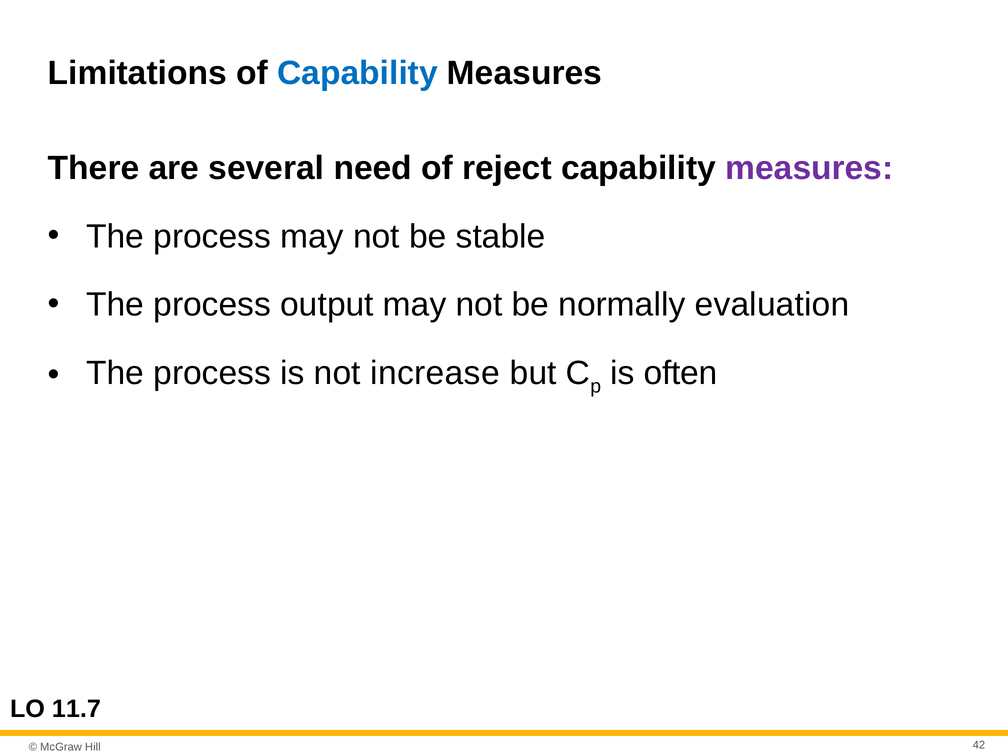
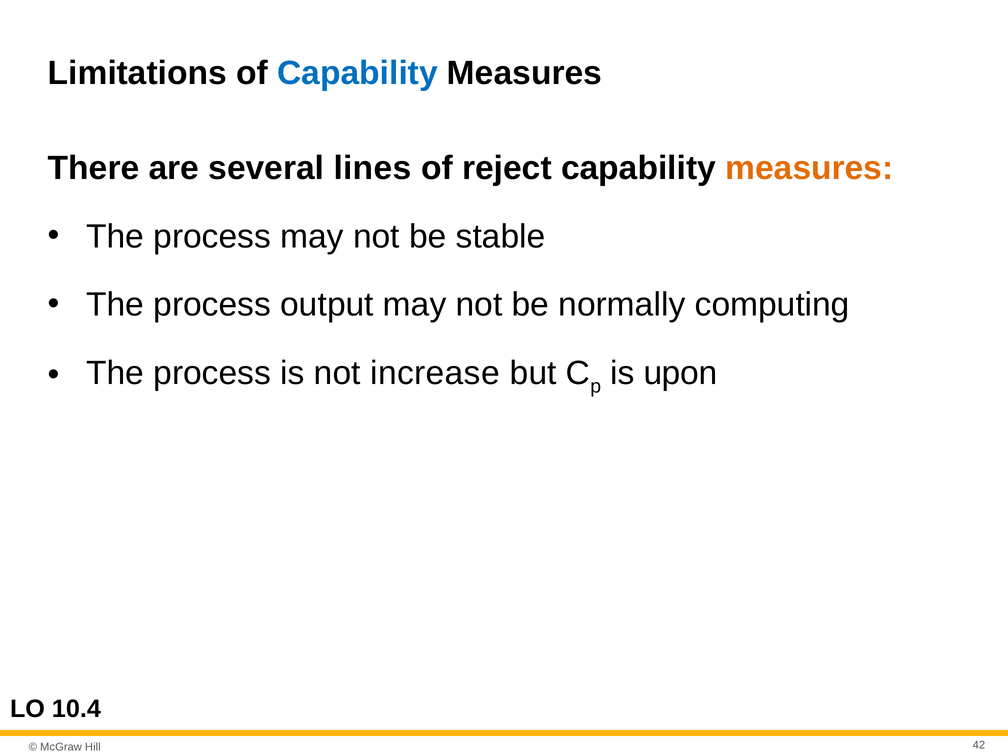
need: need -> lines
measures at (809, 168) colour: purple -> orange
evaluation: evaluation -> computing
often: often -> upon
11.7: 11.7 -> 10.4
